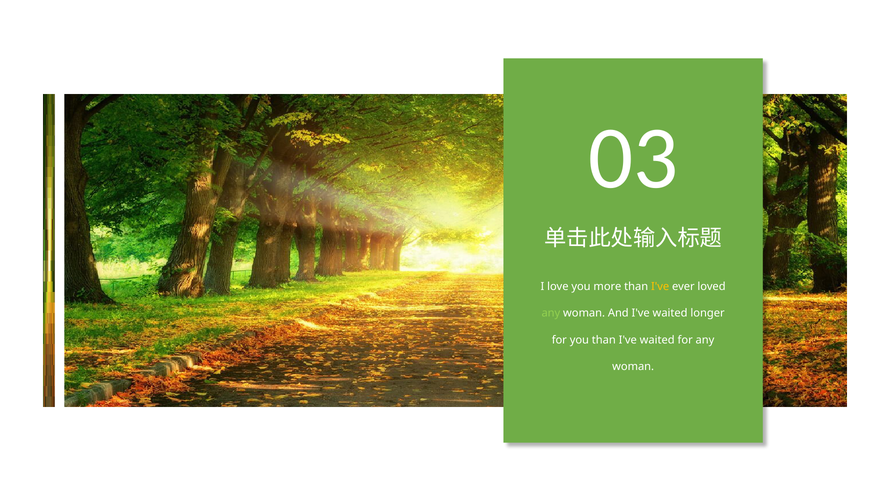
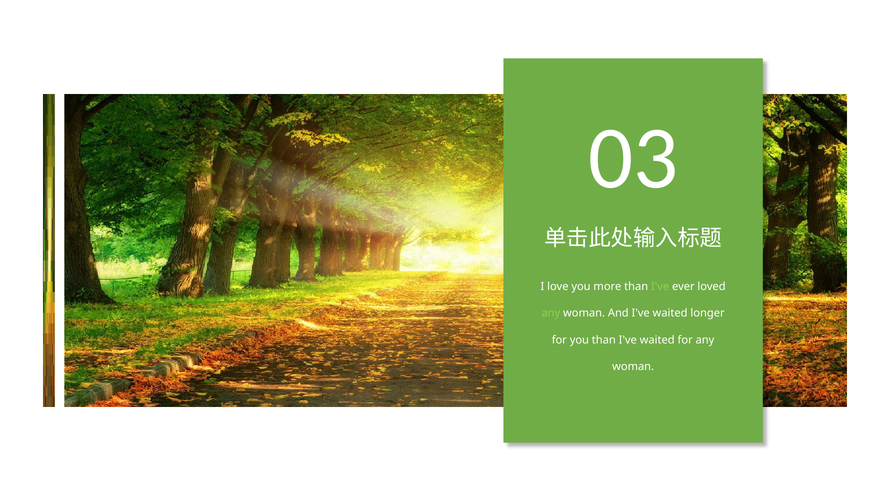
I've at (660, 286) colour: yellow -> light green
